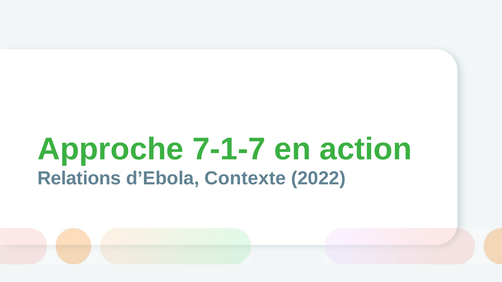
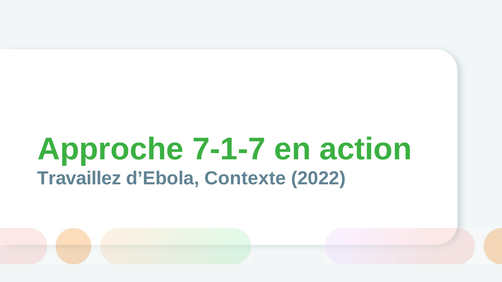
Relations: Relations -> Travaillez
